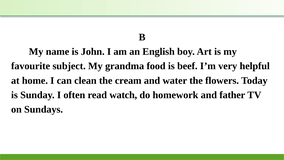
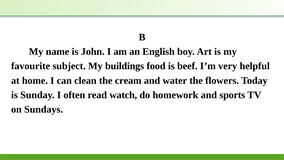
grandma: grandma -> buildings
father: father -> sports
